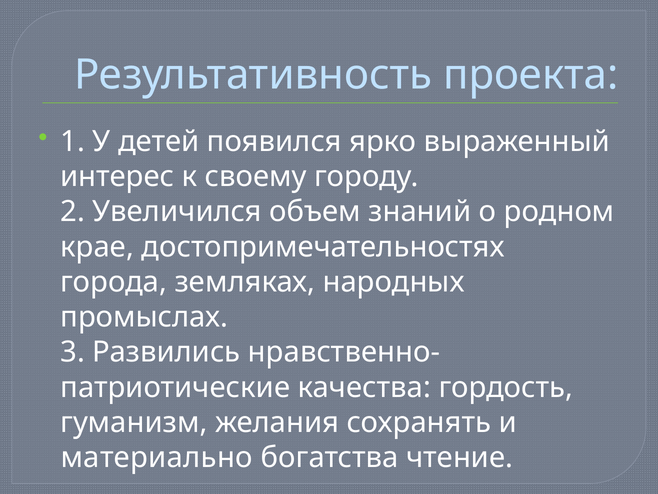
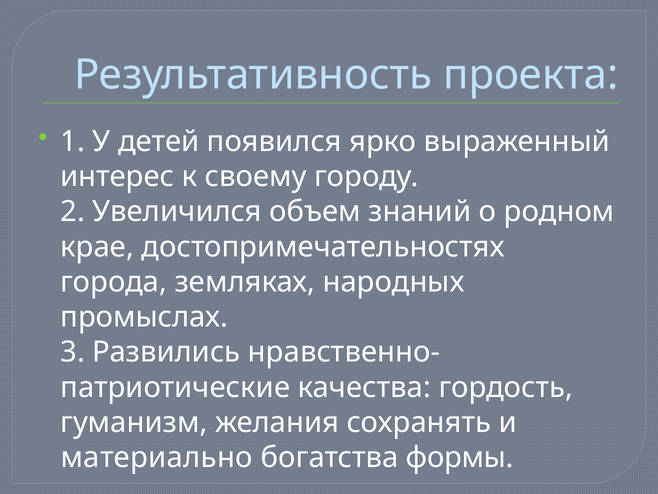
чтение: чтение -> формы
